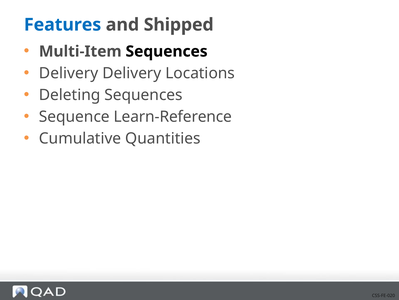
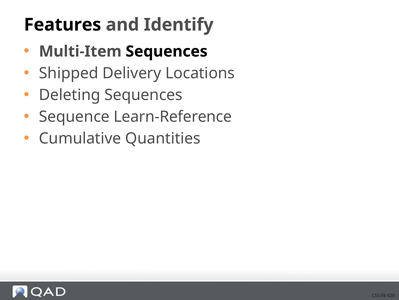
Features colour: blue -> black
Shipped: Shipped -> Identify
Delivery at (69, 73): Delivery -> Shipped
